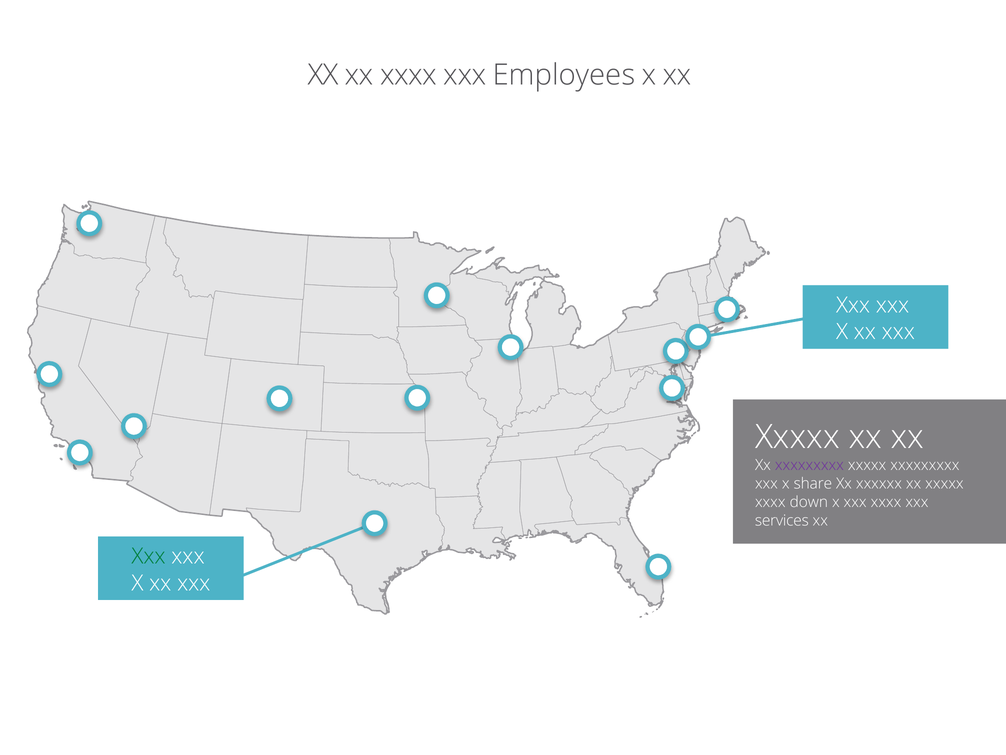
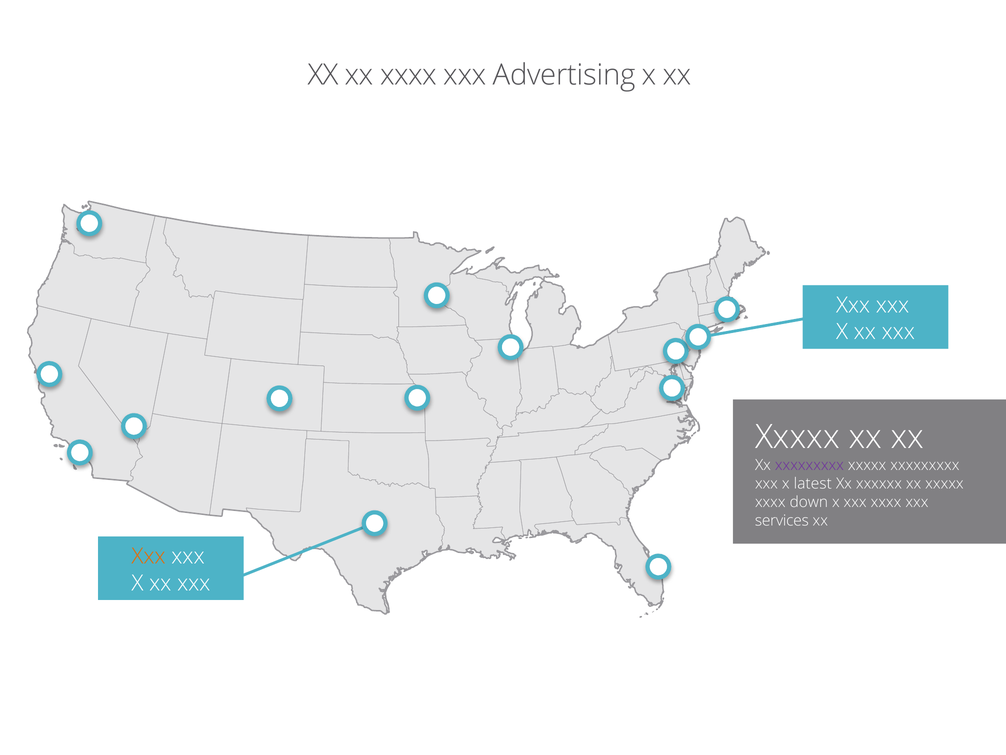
Employees: Employees -> Advertising
share: share -> latest
Xxx at (149, 556) colour: green -> orange
